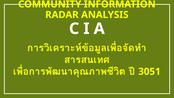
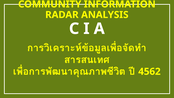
3051: 3051 -> 4562
